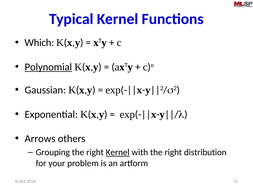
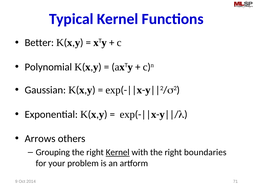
Which: Which -> Better
Polynomial underline: present -> none
distribution: distribution -> boundaries
